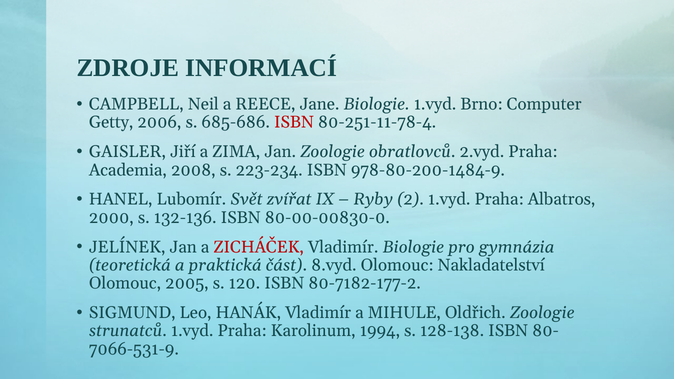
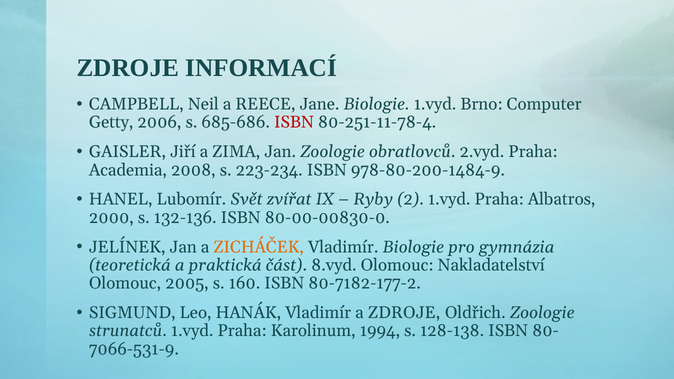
ZICHÁČEK colour: red -> orange
120: 120 -> 160
a MIHULE: MIHULE -> ZDROJE
